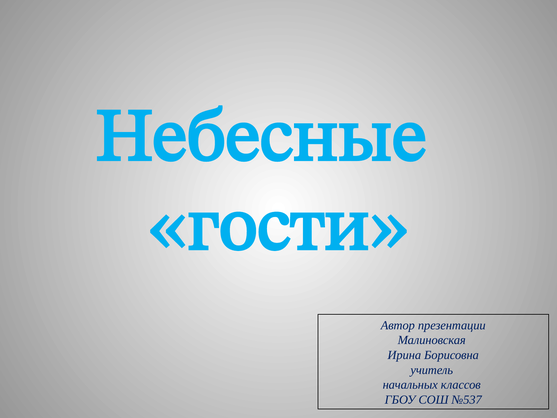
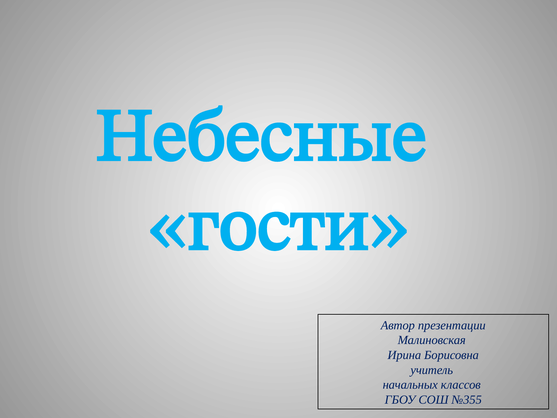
№537: №537 -> №355
